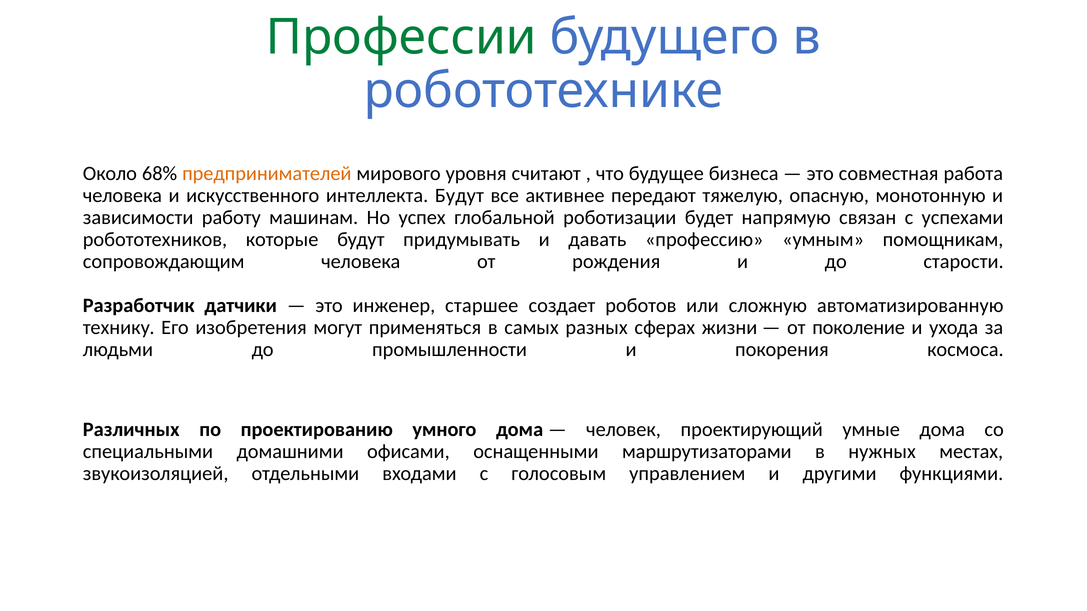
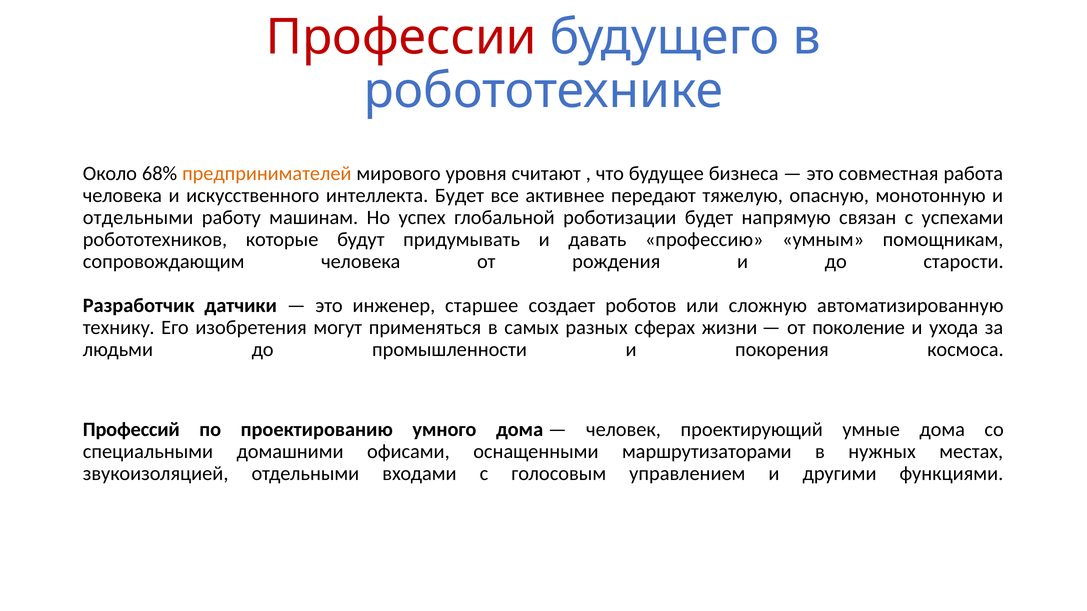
Профессии colour: green -> red
интеллекта Будут: Будут -> Будет
зависимости at (138, 218): зависимости -> отдельными
Различных: Различных -> Профессий
